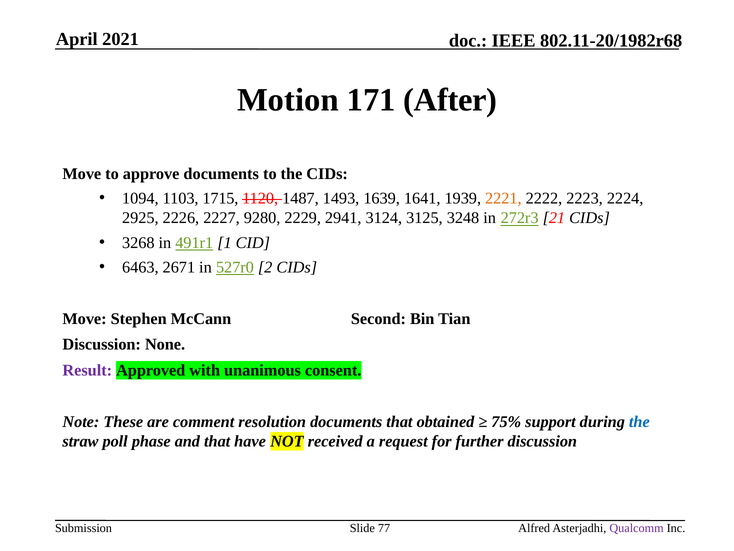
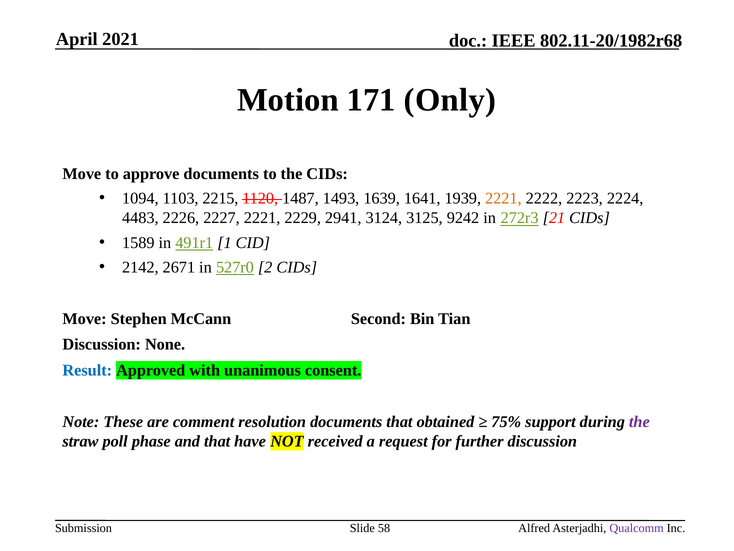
After: After -> Only
1715: 1715 -> 2215
2925: 2925 -> 4483
2227 9280: 9280 -> 2221
3248: 3248 -> 9242
3268: 3268 -> 1589
6463: 6463 -> 2142
Result colour: purple -> blue
the at (639, 421) colour: blue -> purple
77: 77 -> 58
